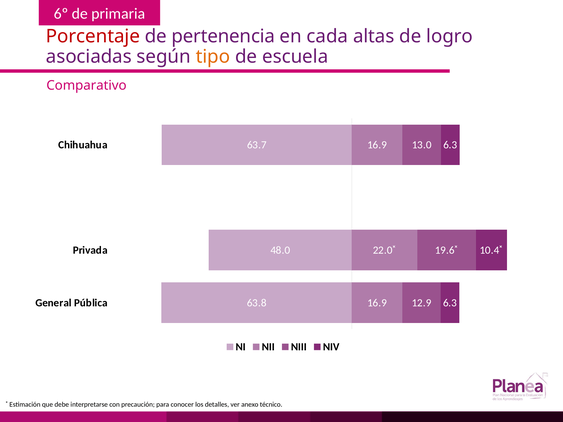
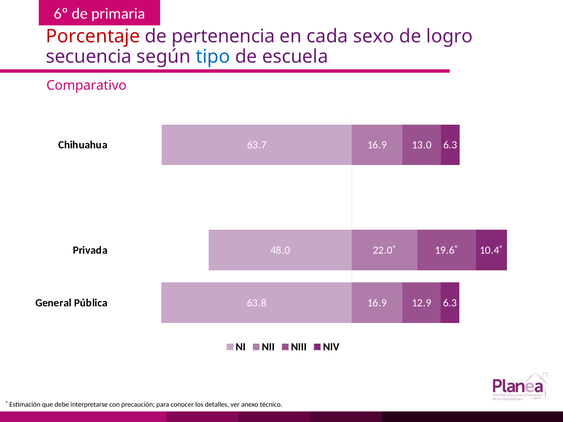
altas: altas -> sexo
asociadas: asociadas -> secuencia
tipo colour: orange -> blue
